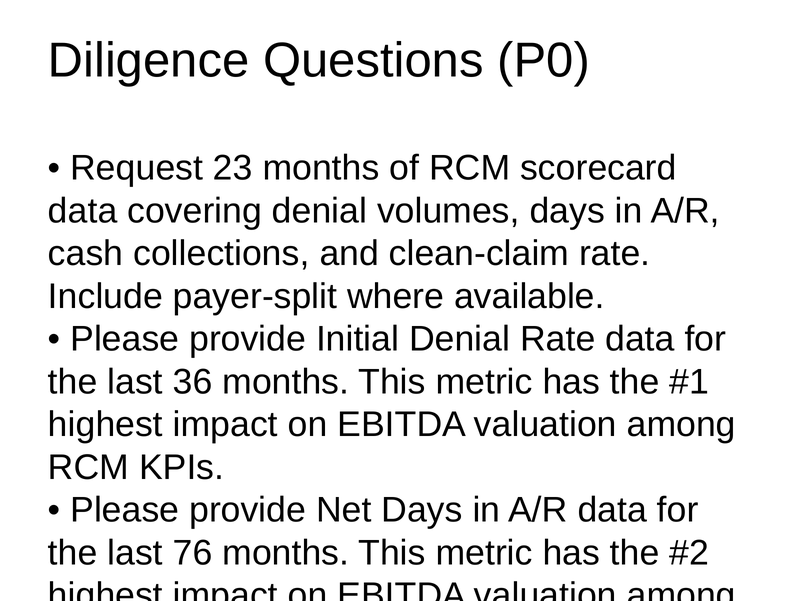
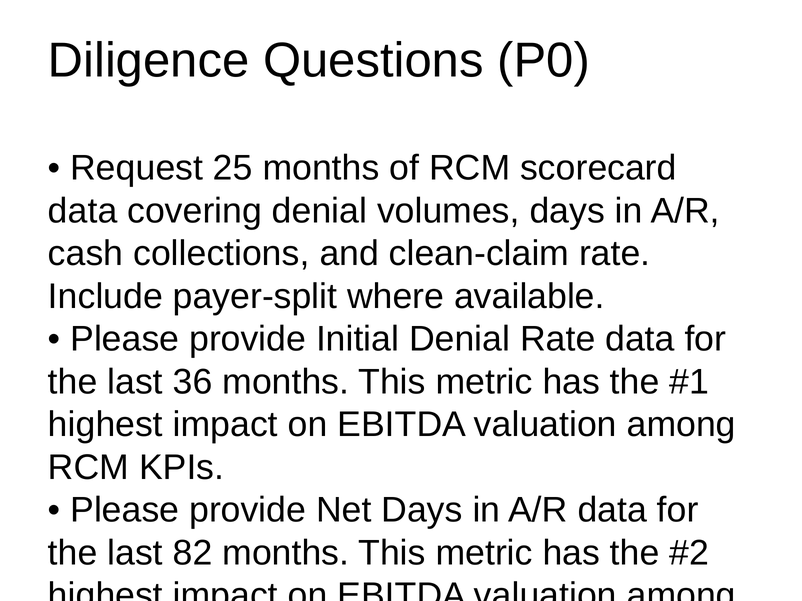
23: 23 -> 25
76: 76 -> 82
